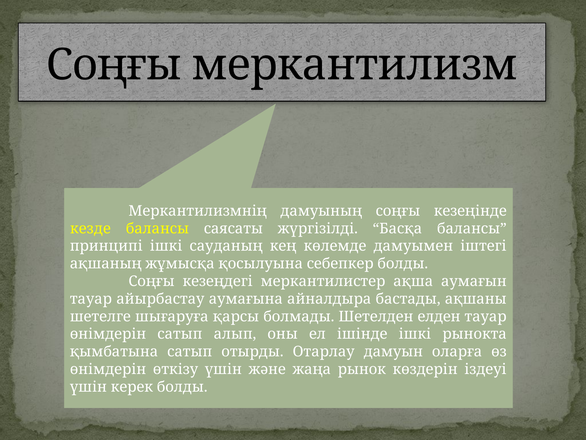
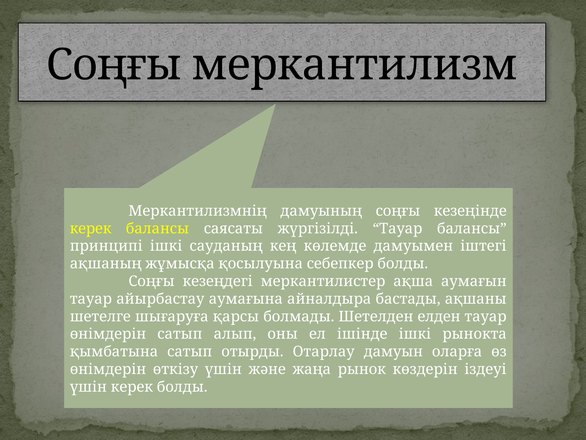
кезде at (90, 228): кезде -> керек
жүргізілді Басқа: Басқа -> Тауар
